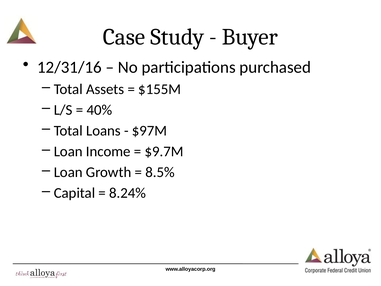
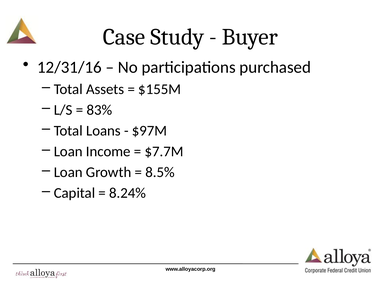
40%: 40% -> 83%
$9.7M: $9.7M -> $7.7M
